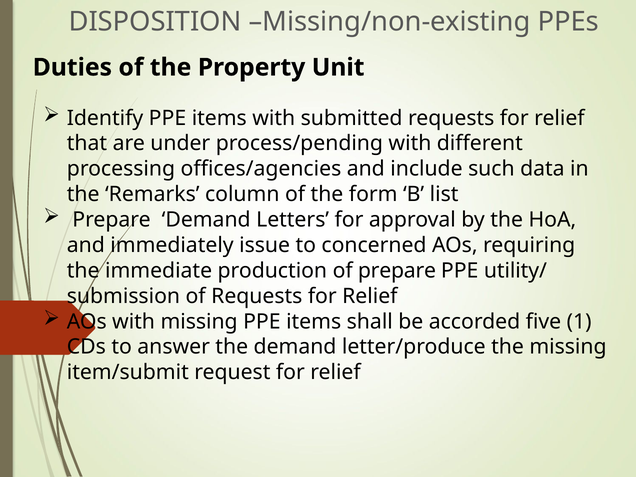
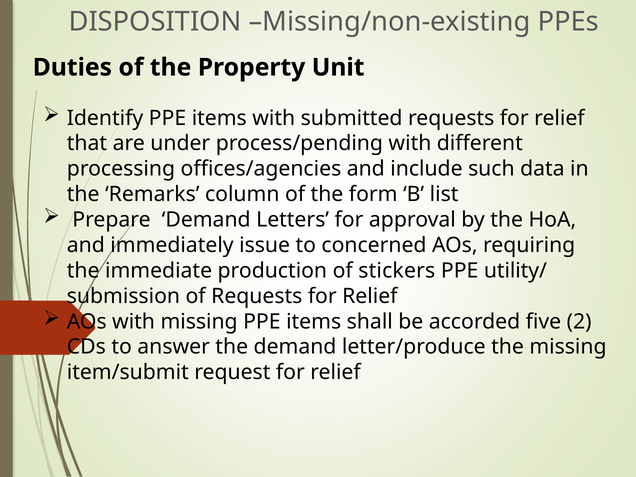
of prepare: prepare -> stickers
1: 1 -> 2
